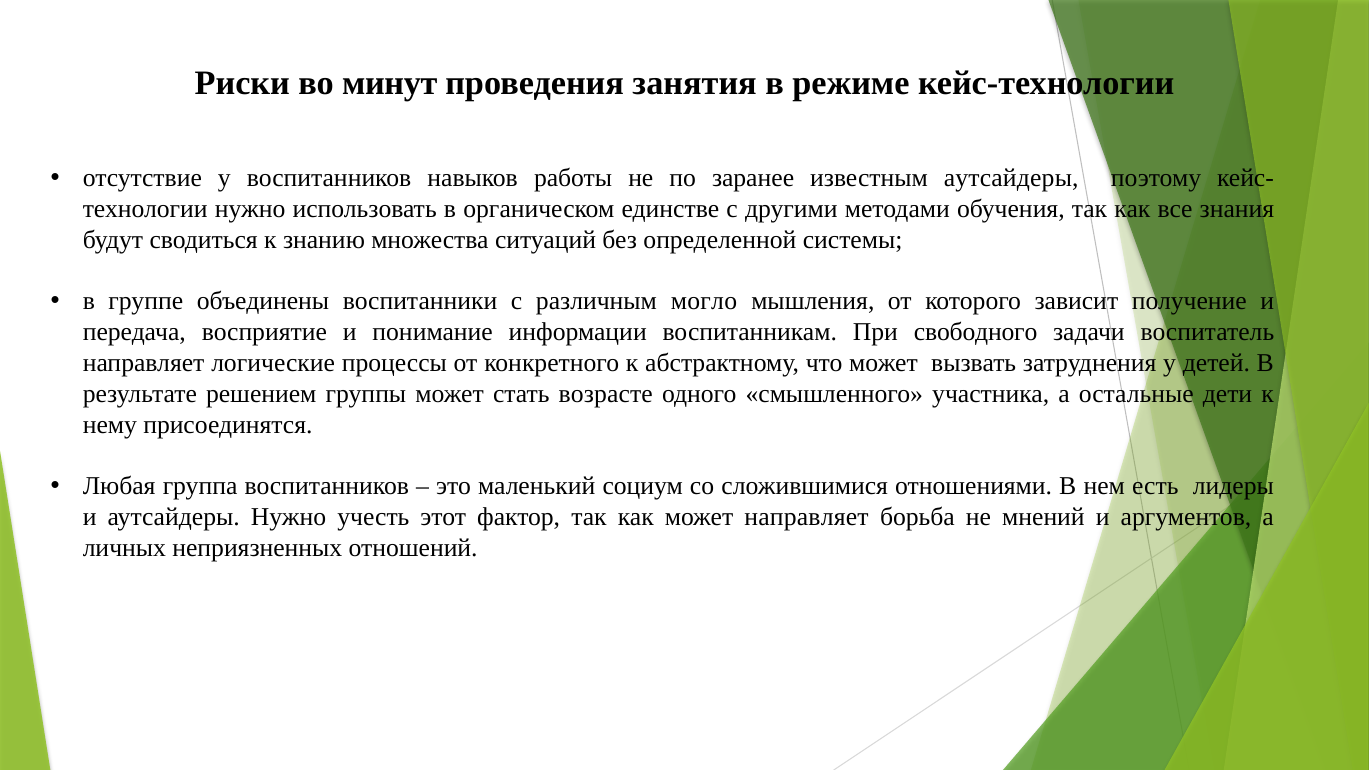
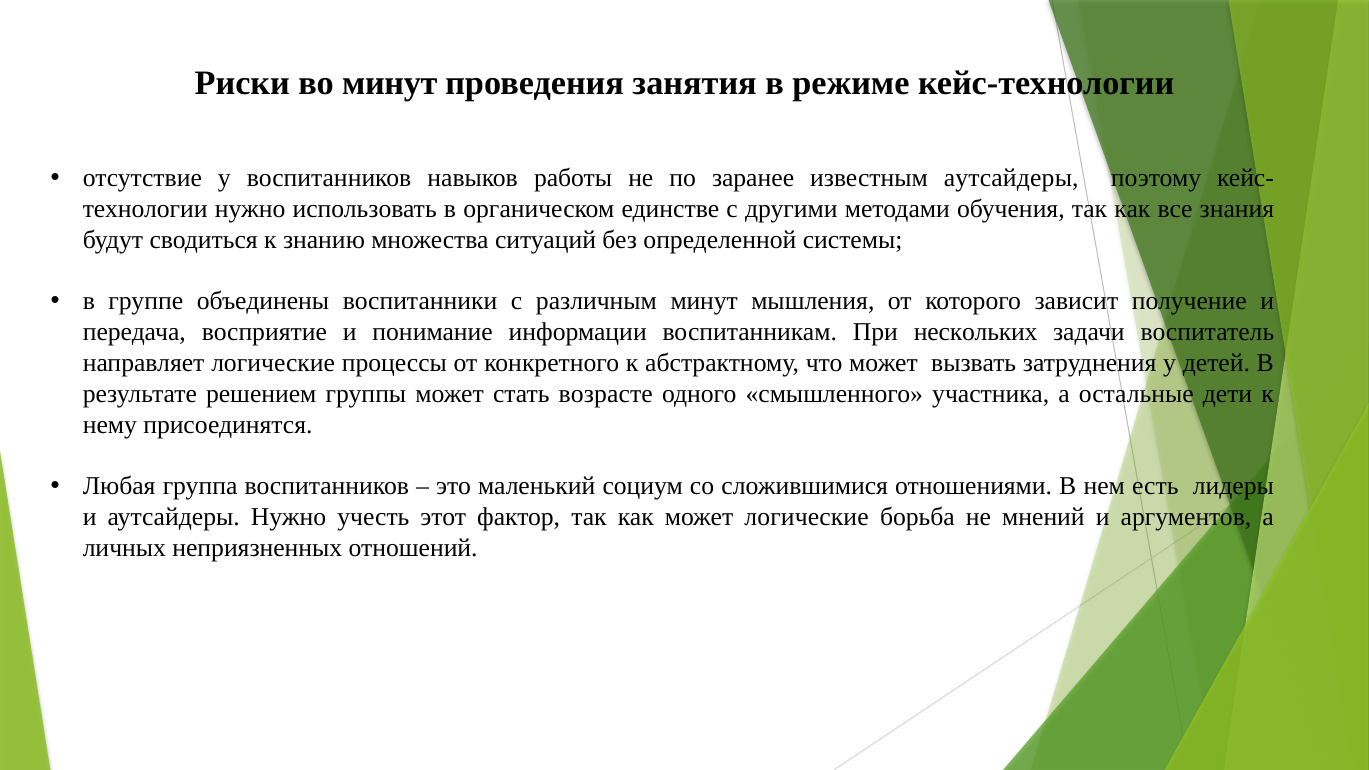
различным могло: могло -> минут
свободного: свободного -> нескольких
может направляет: направляет -> логические
